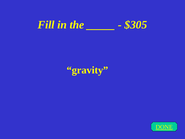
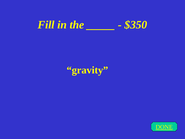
$305: $305 -> $350
